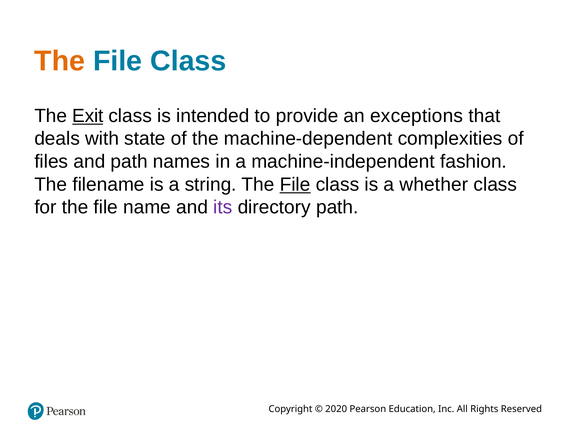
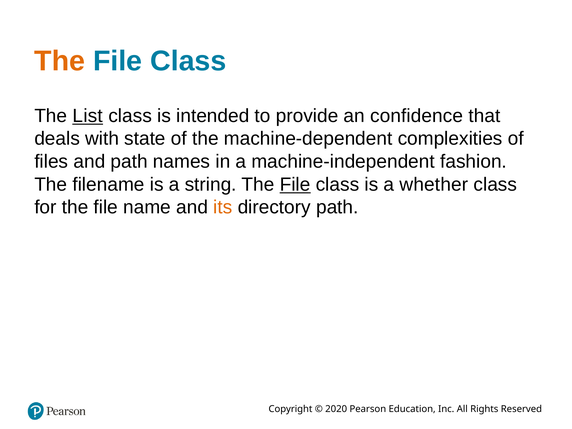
Exit: Exit -> List
exceptions: exceptions -> confidence
its colour: purple -> orange
